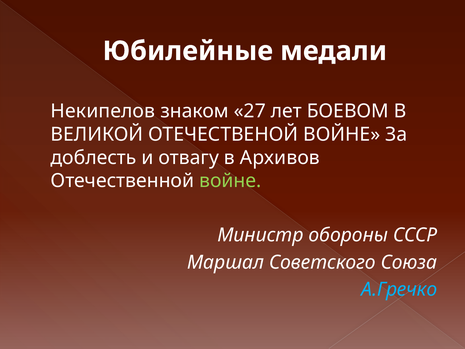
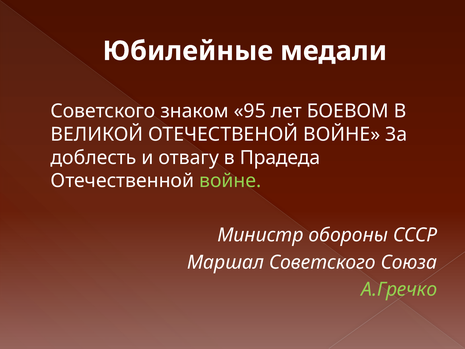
Некипелов at (103, 111): Некипелов -> Советского
27: 27 -> 95
Архивов: Архивов -> Прадеда
А.Гречко colour: light blue -> light green
